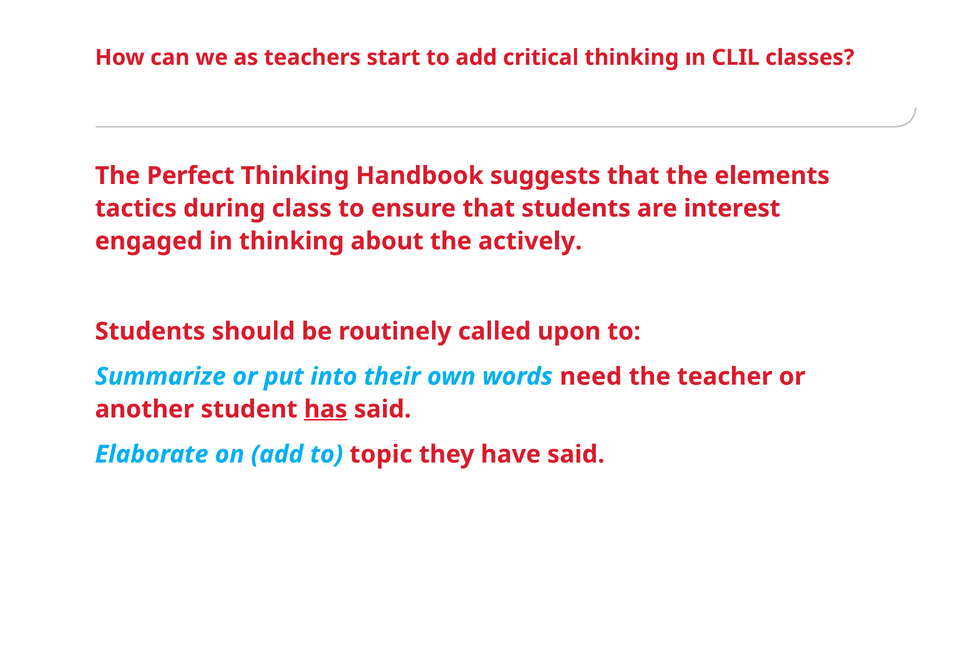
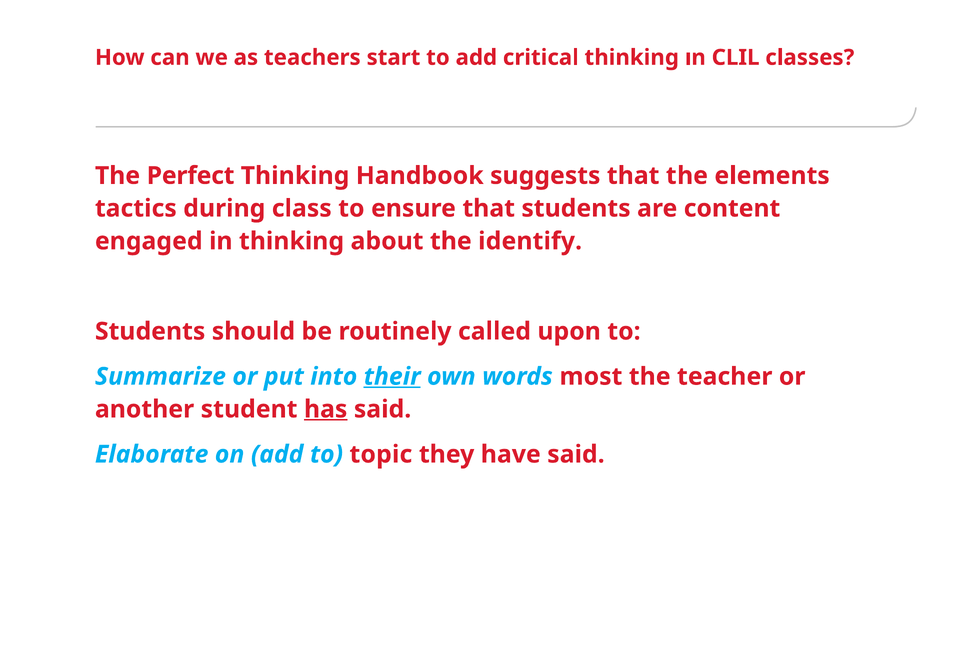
interest: interest -> content
actively: actively -> identify
their underline: none -> present
need: need -> most
